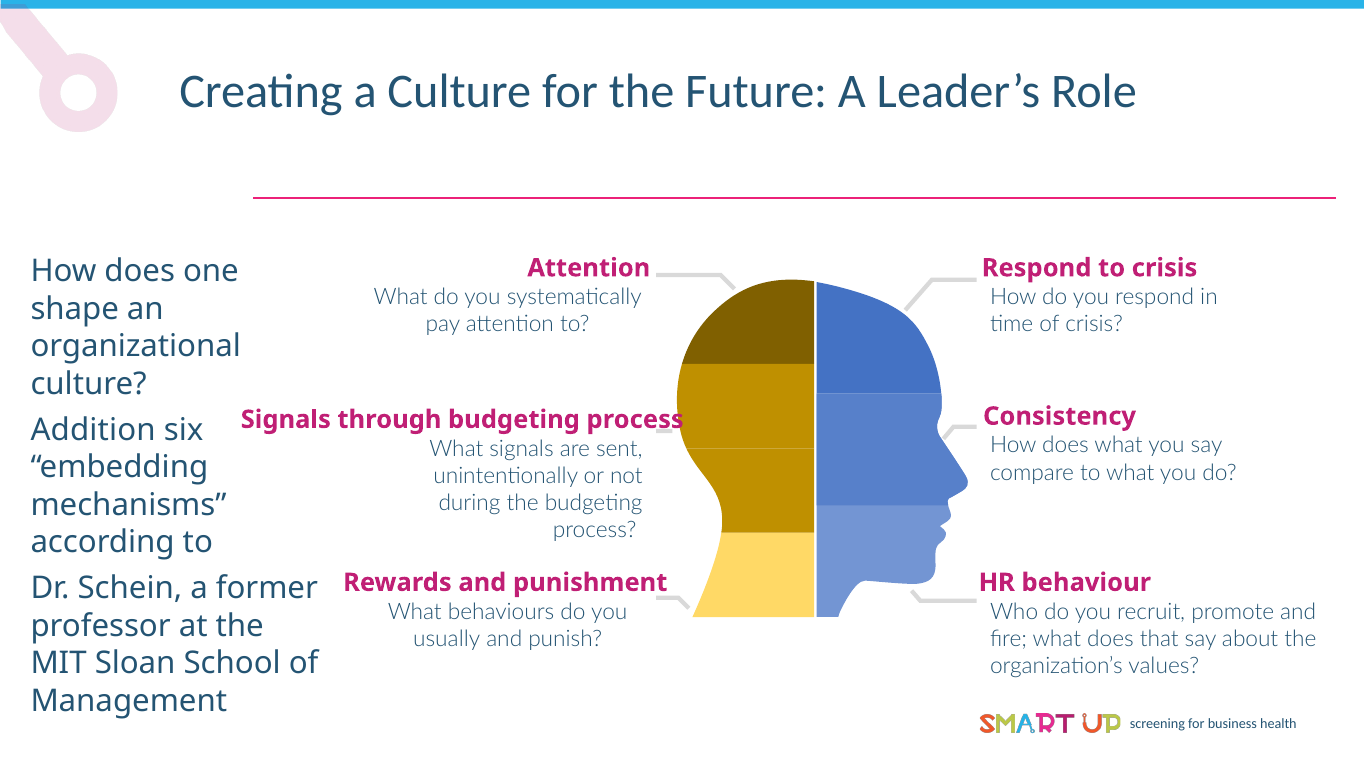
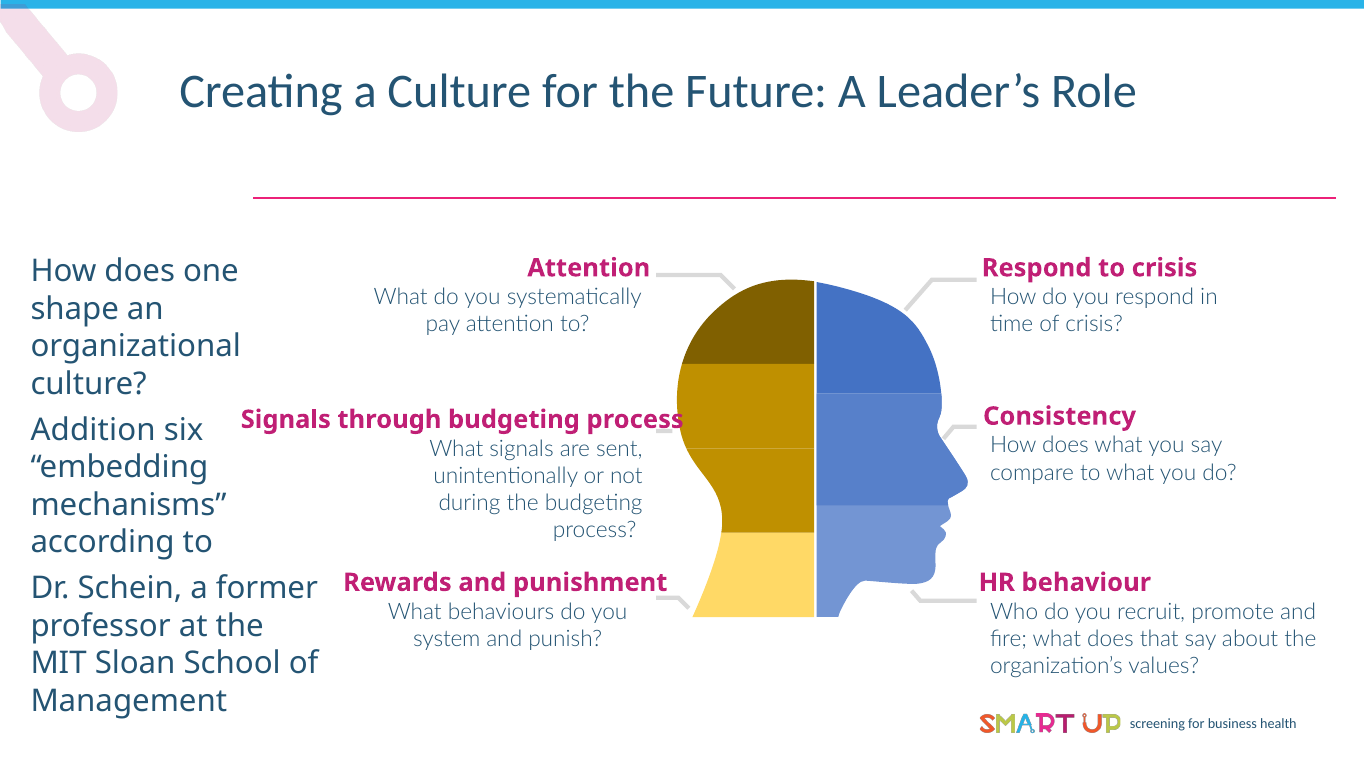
usually: usually -> system
